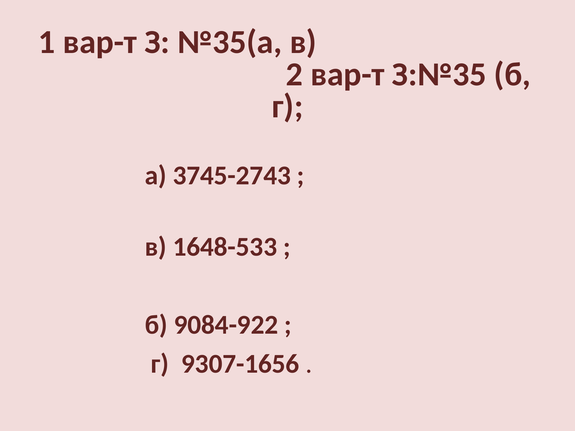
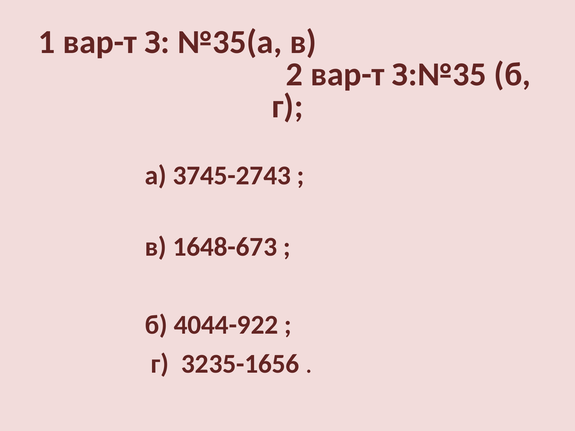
1648-533: 1648-533 -> 1648-673
9084-922: 9084-922 -> 4044-922
9307-1656: 9307-1656 -> 3235-1656
